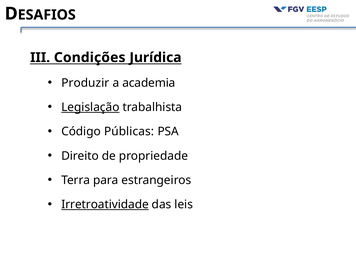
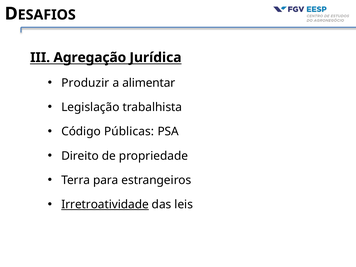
Condições: Condições -> Agregação
academia: academia -> alimentar
Legislação underline: present -> none
